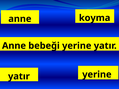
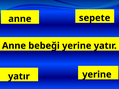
koyma: koyma -> sepete
